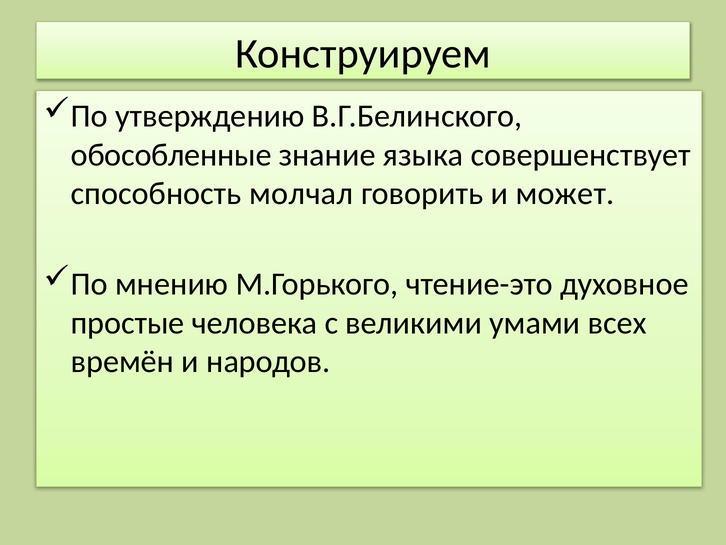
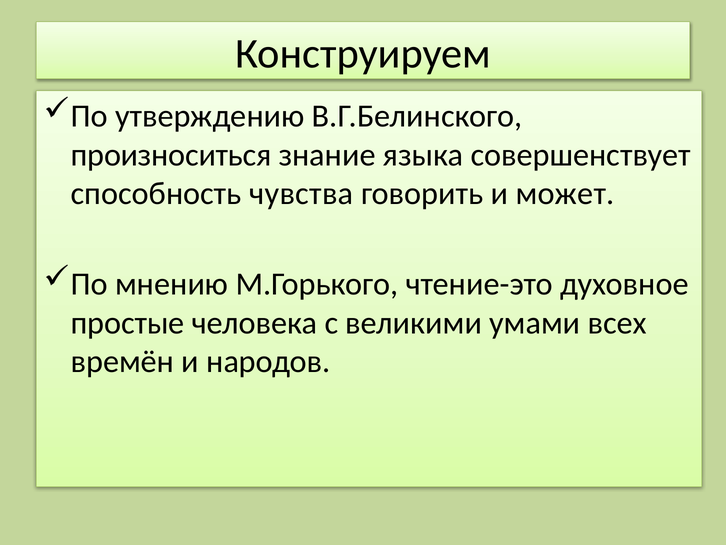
обособленные: обособленные -> произноситься
молчал: молчал -> чувства
